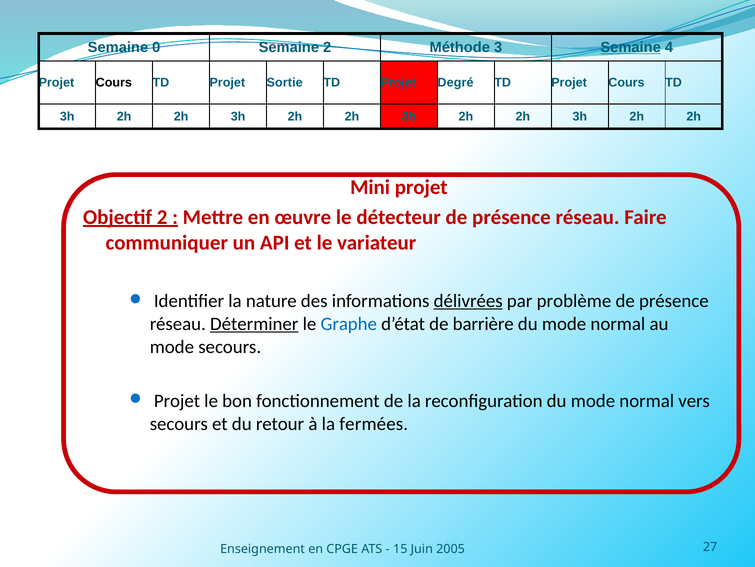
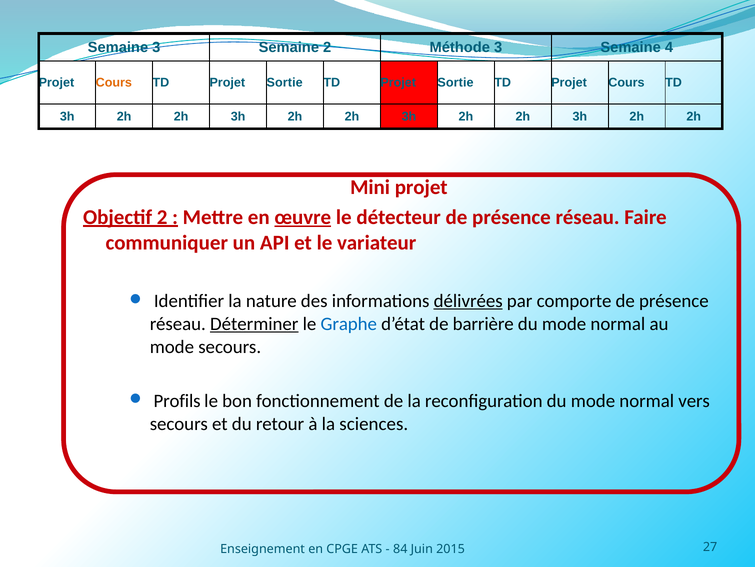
Semaine 0: 0 -> 3
Semaine at (631, 47) underline: present -> none
Cours at (114, 83) colour: black -> orange
Degré at (456, 83): Degré -> Sortie
œuvre underline: none -> present
problème: problème -> comporte
Projet at (177, 400): Projet -> Profils
fermées: fermées -> sciences
15: 15 -> 84
2005: 2005 -> 2015
